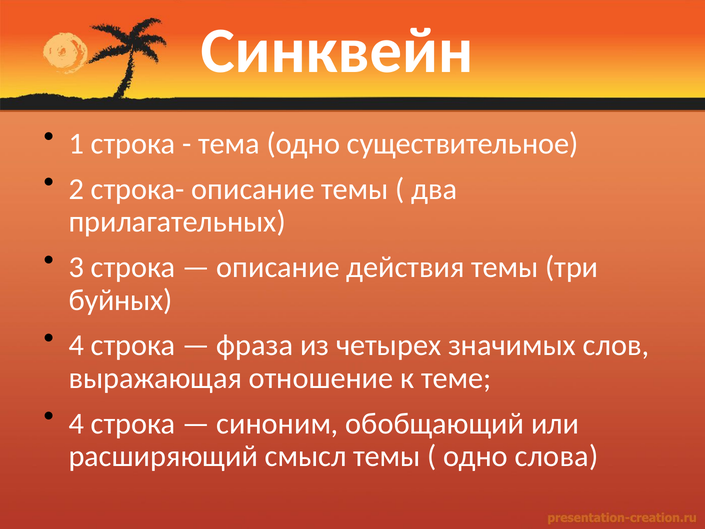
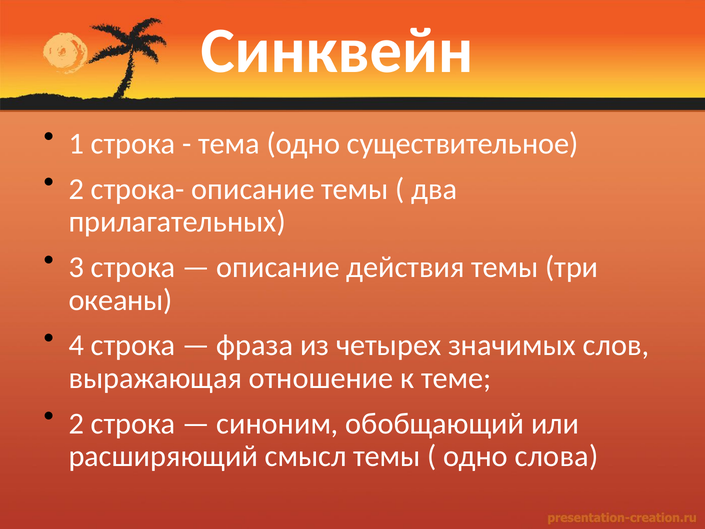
буйных: буйных -> океаны
4 at (76, 423): 4 -> 2
